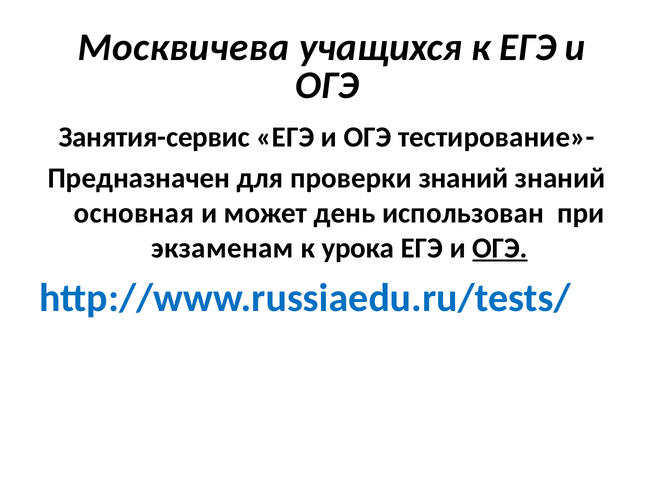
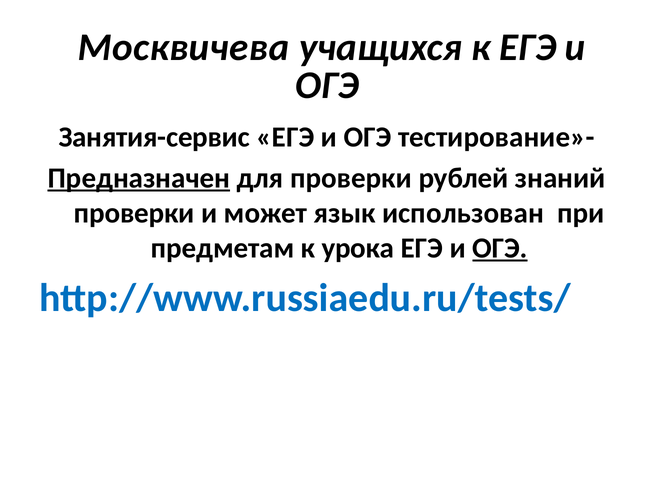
Предназначен underline: none -> present
проверки знаний: знаний -> рублей
основная at (134, 213): основная -> проверки
день: день -> язык
экзаменам: экзаменам -> предметам
